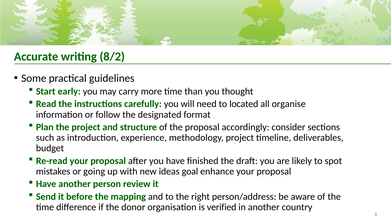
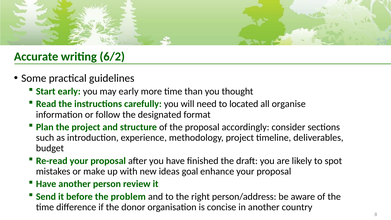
8/2: 8/2 -> 6/2
may carry: carry -> early
going: going -> make
mapping: mapping -> problem
verified: verified -> concise
